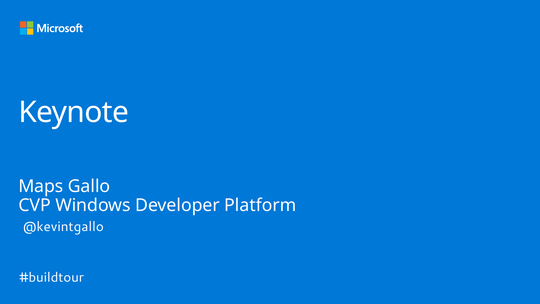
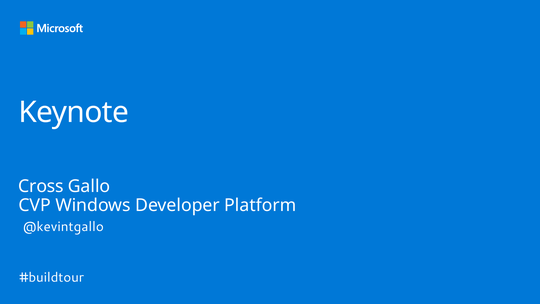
Maps: Maps -> Cross
